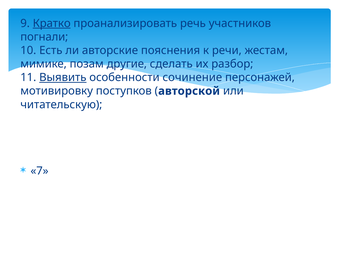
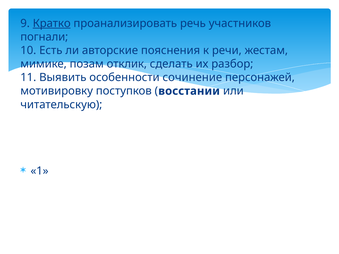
другие: другие -> отклик
Выявить underline: present -> none
авторской: авторской -> восстании
7: 7 -> 1
